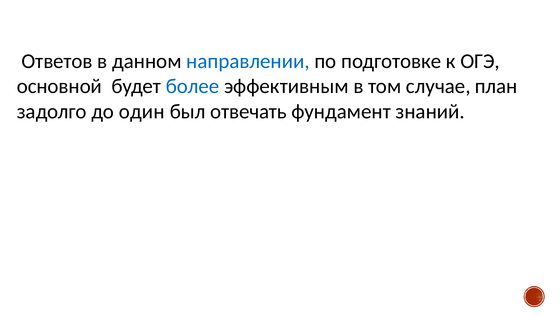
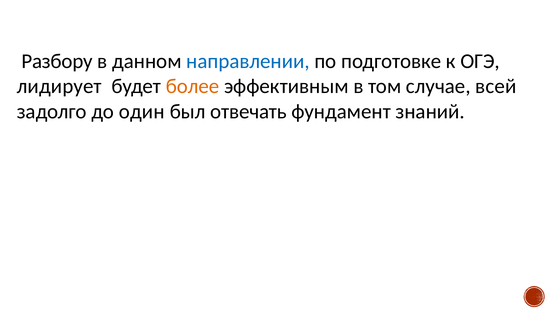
Ответов: Ответов -> Разбору
основной: основной -> лидирует
более colour: blue -> orange
план: план -> всей
